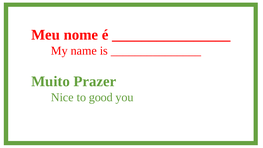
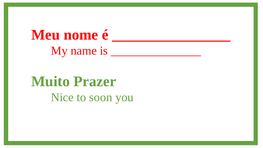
good: good -> soon
